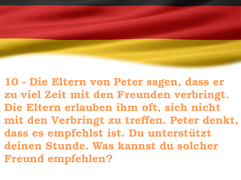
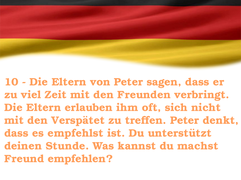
den Verbringt: Verbringt -> Verspätet
solcher: solcher -> machst
